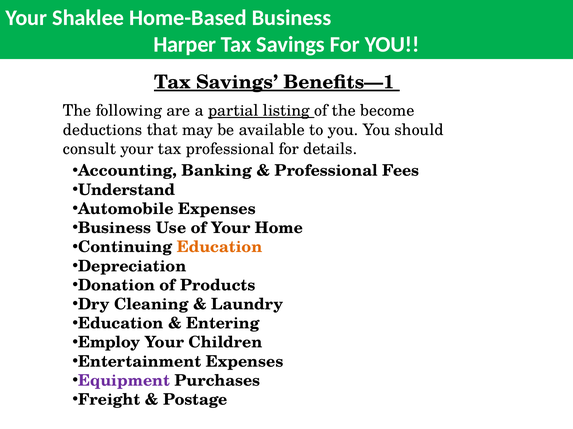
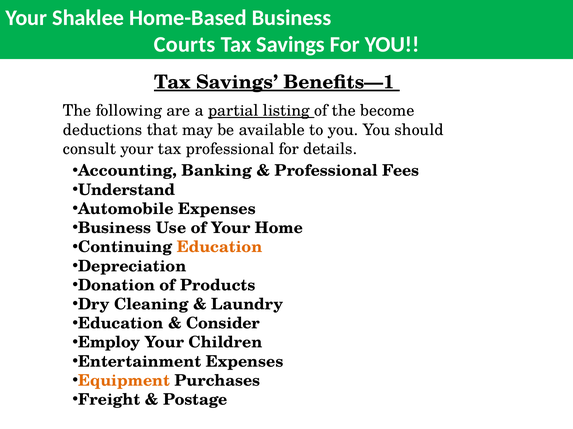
Harper: Harper -> Courts
Entering: Entering -> Consider
Equipment colour: purple -> orange
